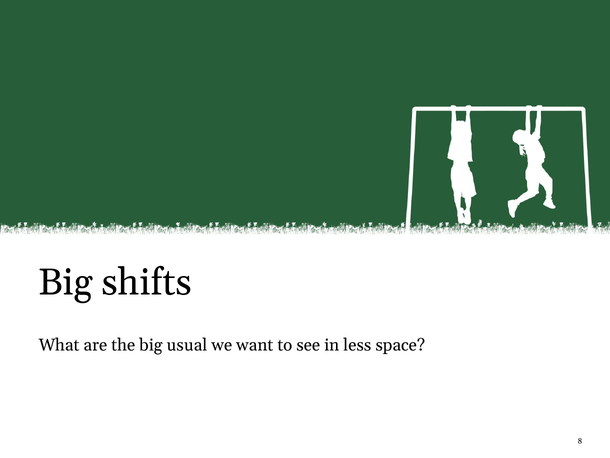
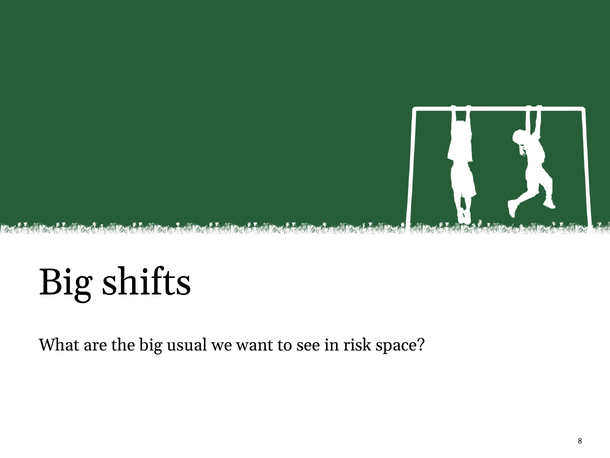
less: less -> risk
